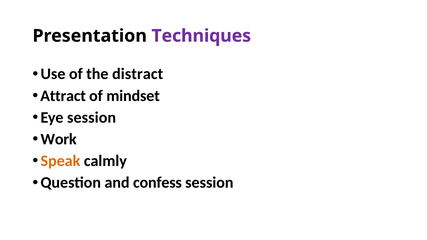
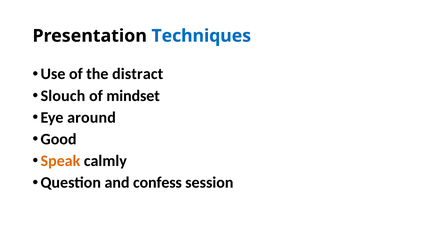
Techniques colour: purple -> blue
Attract: Attract -> Slouch
Eye session: session -> around
Work: Work -> Good
